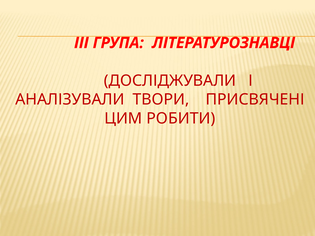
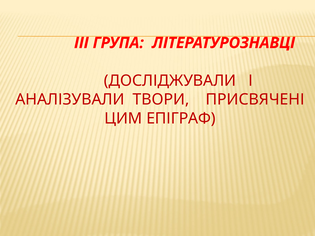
РОБИТИ: РОБИТИ -> ЕПІГРАФ
